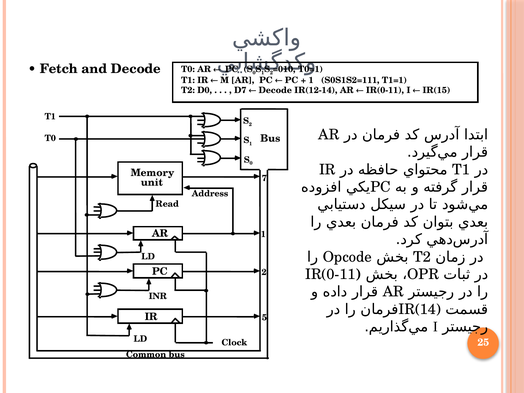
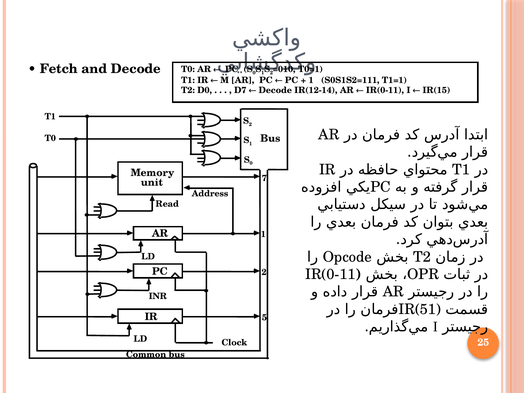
IR(14: IR(14 -> IR(51
